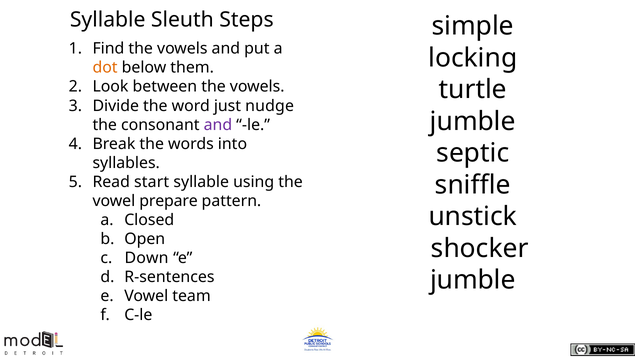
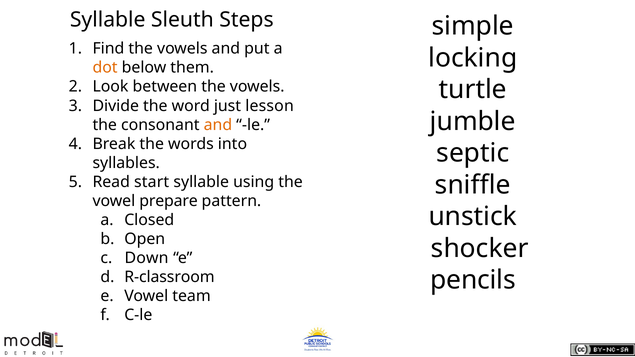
nudge: nudge -> lesson
and at (218, 125) colour: purple -> orange
R-sentences: R-sentences -> R-classroom
jumble at (473, 280): jumble -> pencils
